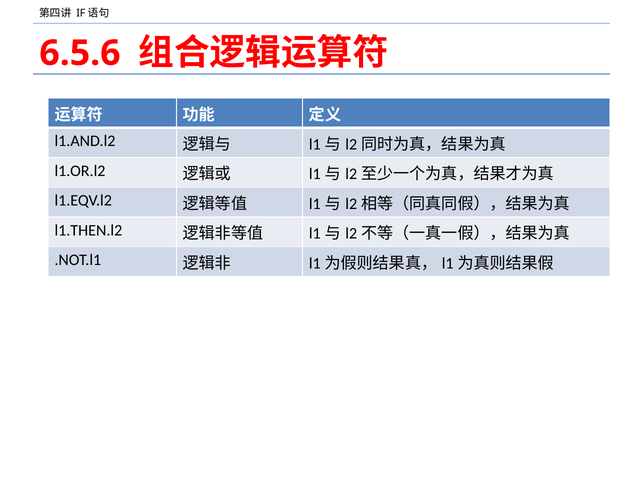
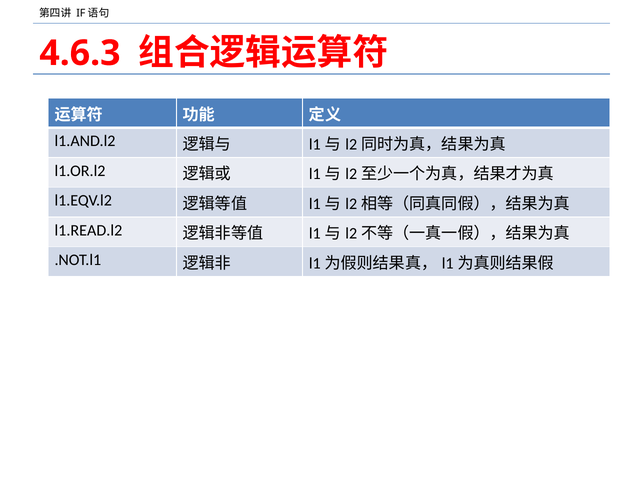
6.5.6: 6.5.6 -> 4.6.3
l1.THEN.l2: l1.THEN.l2 -> l1.READ.l2
